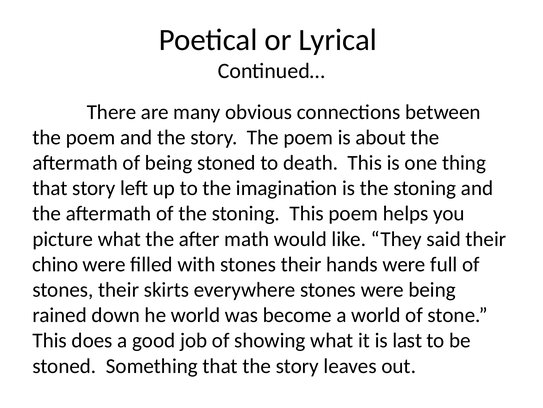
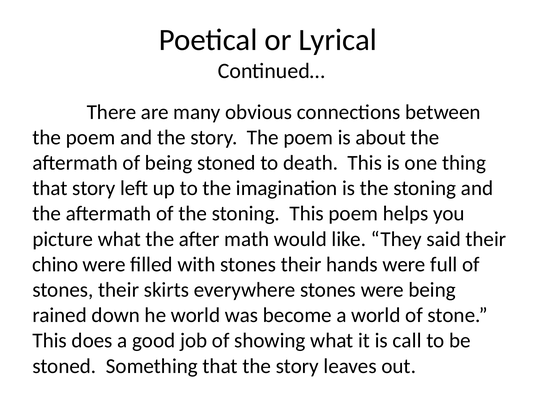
last: last -> call
